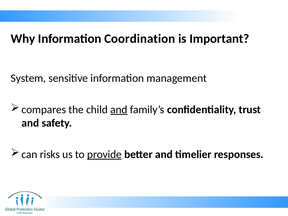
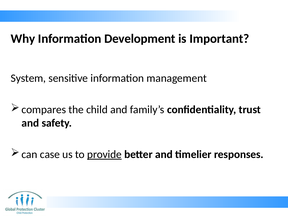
Coordination: Coordination -> Development
and at (119, 110) underline: present -> none
risks: risks -> case
